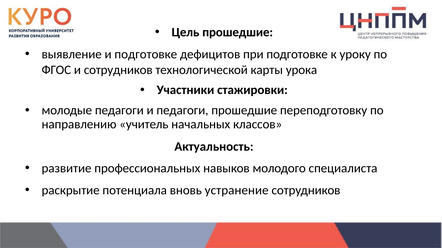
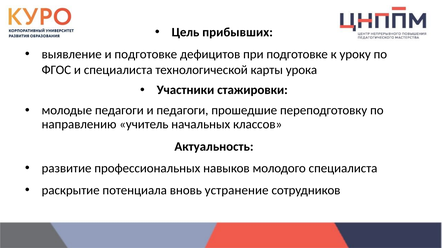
Цель прошедшие: прошедшие -> прибывших
и сотрудников: сотрудников -> специалиста
